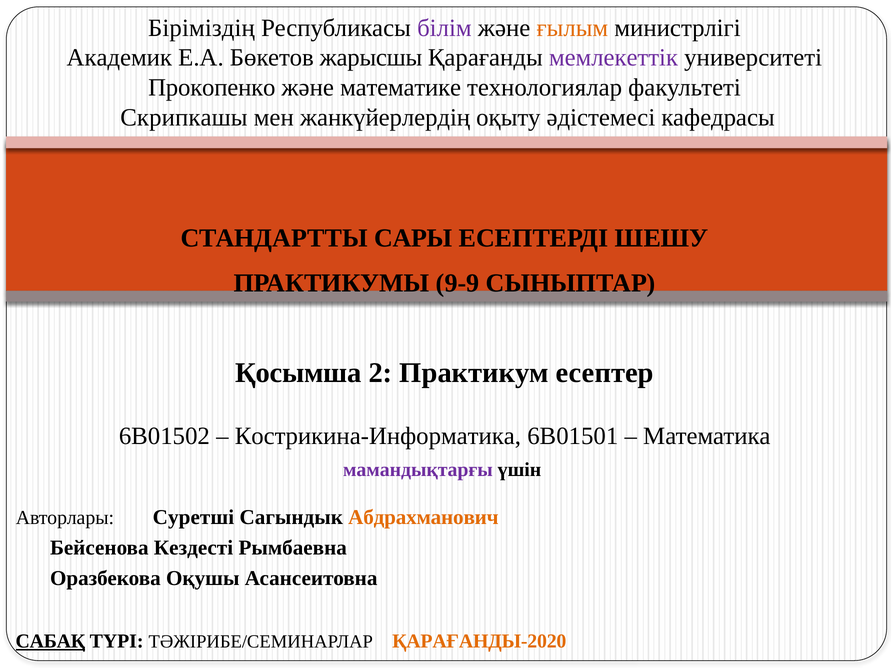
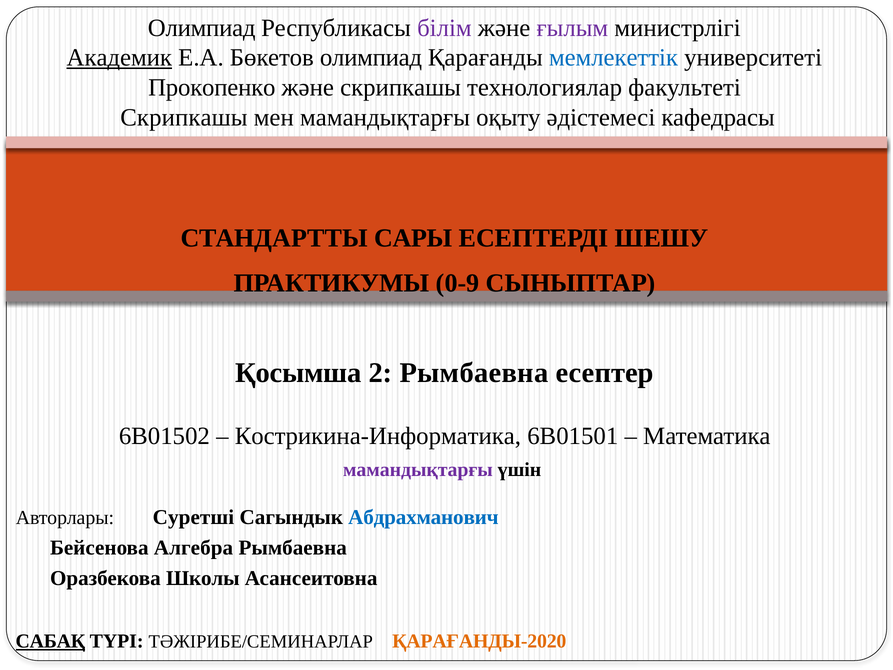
Біріміздің at (201, 28): Біріміздің -> Олимпиад
ғылым colour: orange -> purple
Академик underline: none -> present
Бөкетов жарысшы: жарысшы -> олимпиад
мемлекеттік colour: purple -> blue
және математике: математике -> скрипкашы
мен жанкүйерлердің: жанкүйерлердің -> мамандықтарғы
9-9: 9-9 -> 0-9
2 Практикум: Практикум -> Рымбаевна
Абдрахманович colour: orange -> blue
Кездесті: Кездесті -> Алгебра
Оқушы: Оқушы -> Школы
